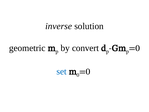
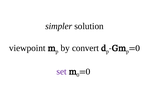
inverse: inverse -> simpler
geometric: geometric -> viewpoint
set colour: blue -> purple
